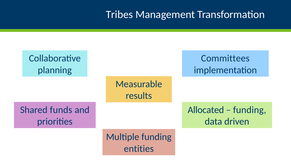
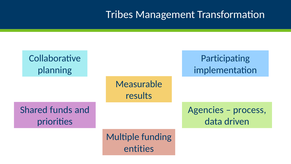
Committees: Committees -> Participating
Allocated: Allocated -> Agencies
funding at (250, 110): funding -> process
